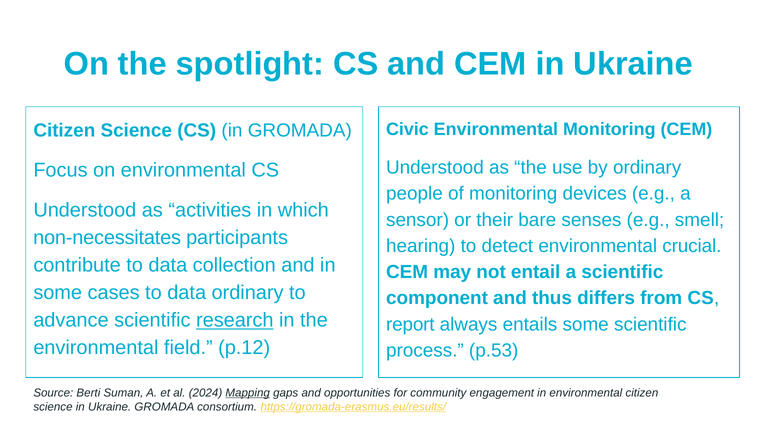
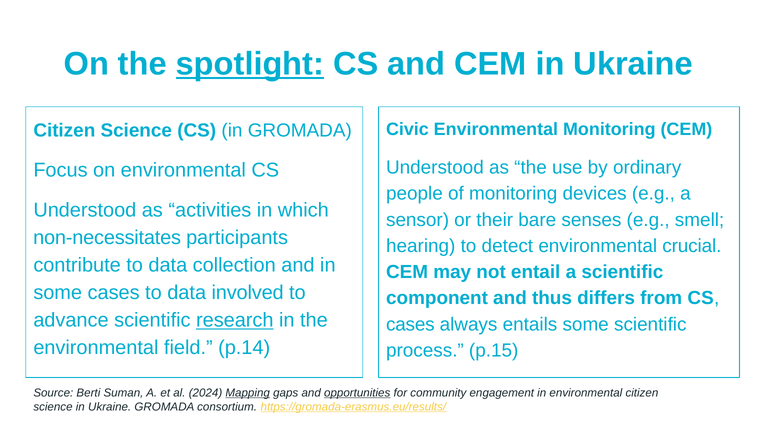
spotlight underline: none -> present
data ordinary: ordinary -> involved
report at (410, 324): report -> cases
p.12: p.12 -> p.14
p.53: p.53 -> p.15
opportunities underline: none -> present
